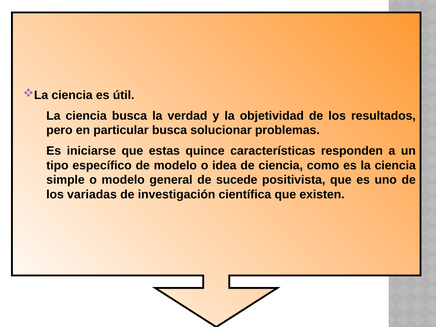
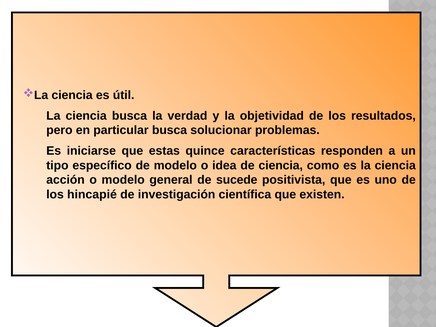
simple: simple -> acción
variadas: variadas -> hincapié
